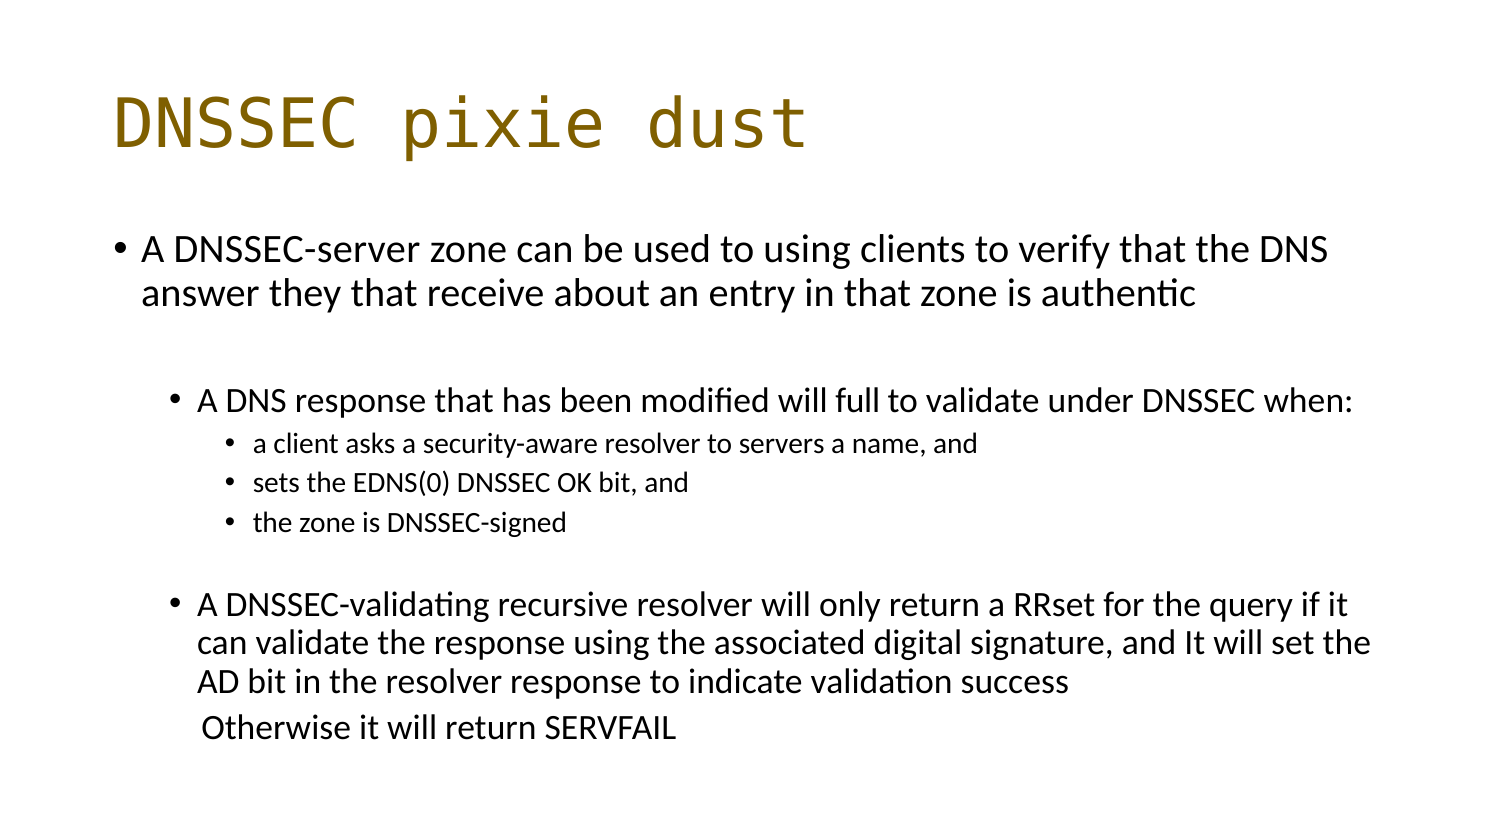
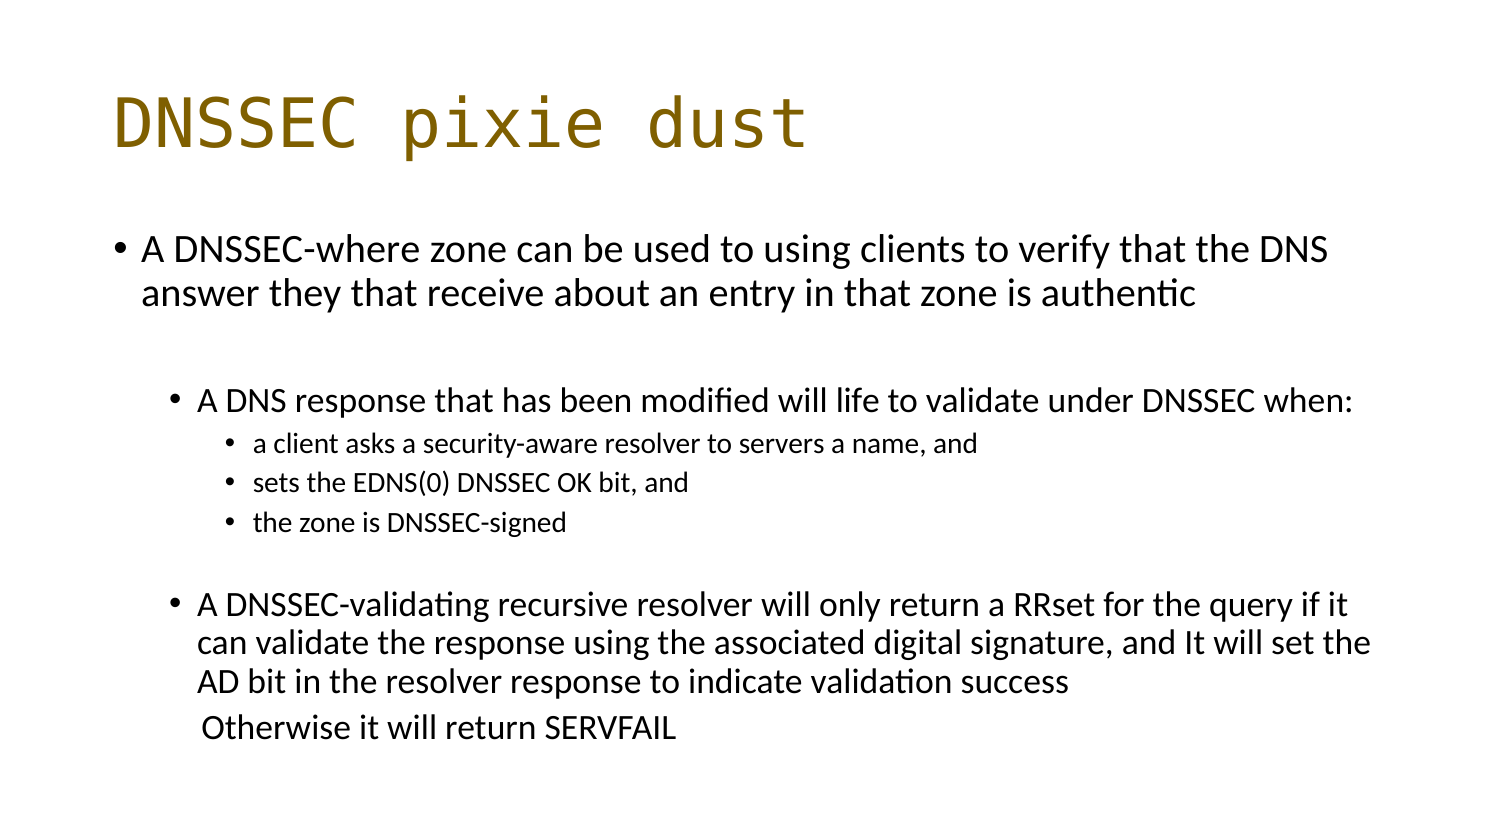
DNSSEC-server: DNSSEC-server -> DNSSEC-where
full: full -> life
